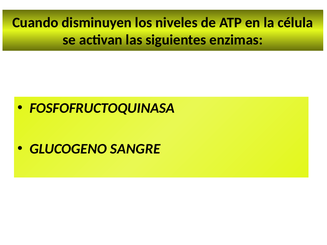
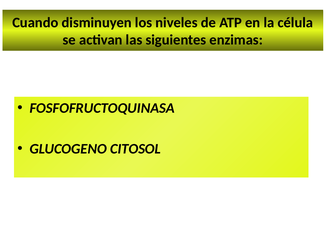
SANGRE: SANGRE -> CITOSOL
